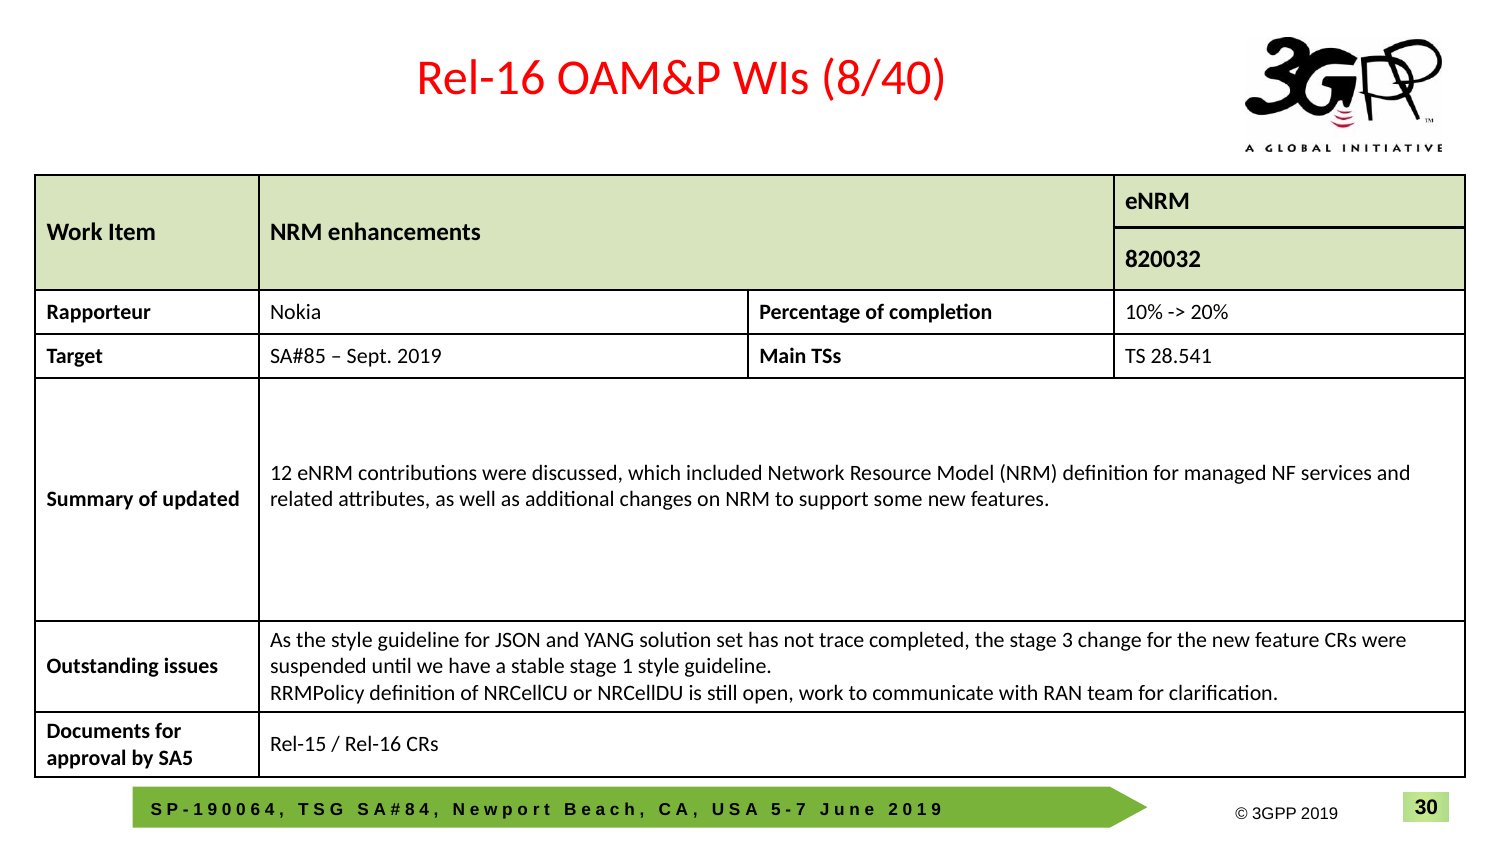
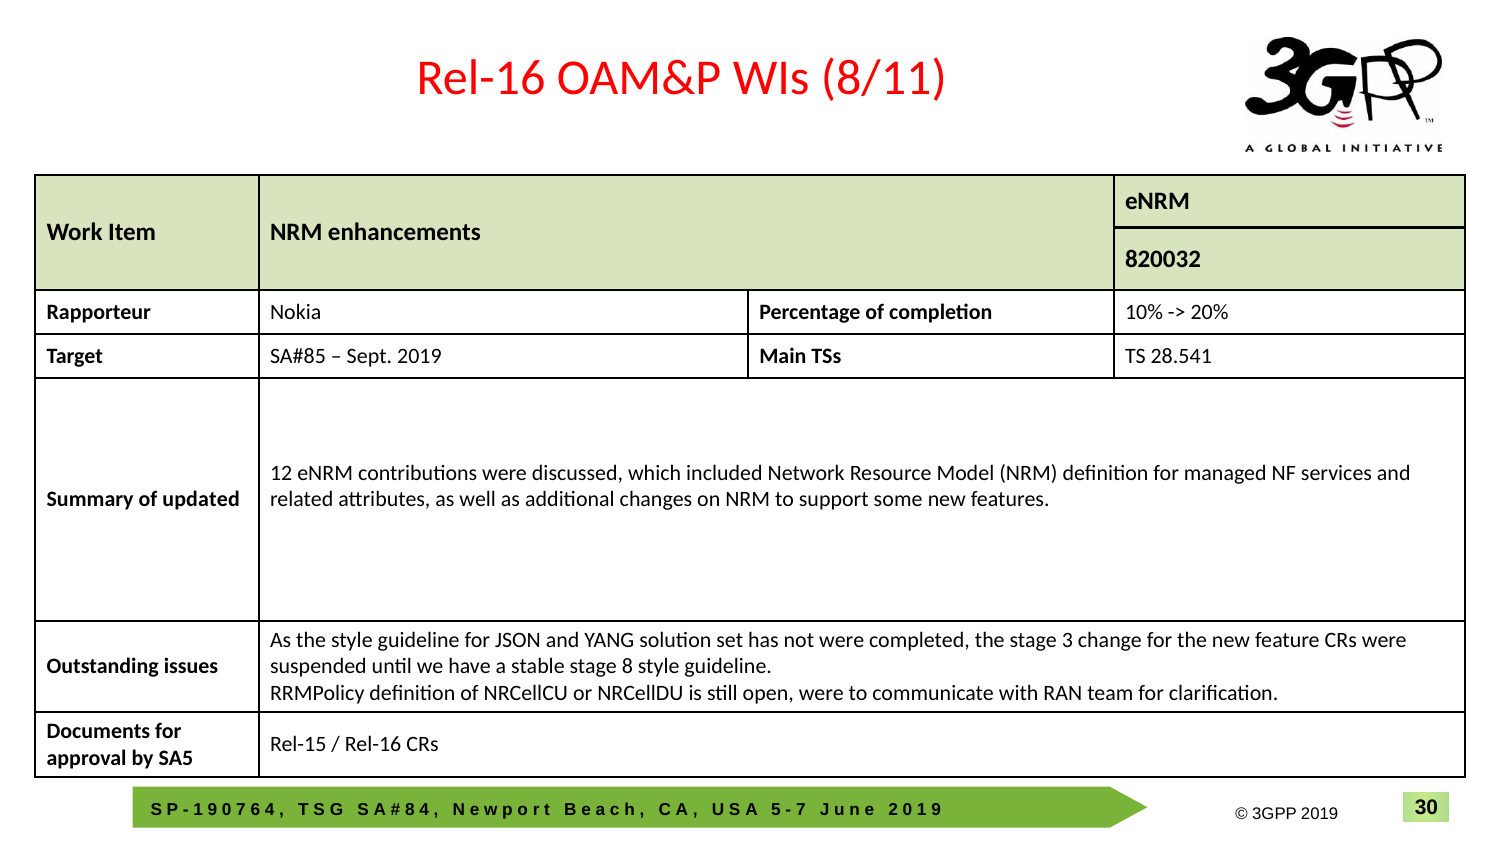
8/40: 8/40 -> 8/11
not trace: trace -> were
stage 1: 1 -> 8
open work: work -> were
0 at (241, 809): 0 -> 7
